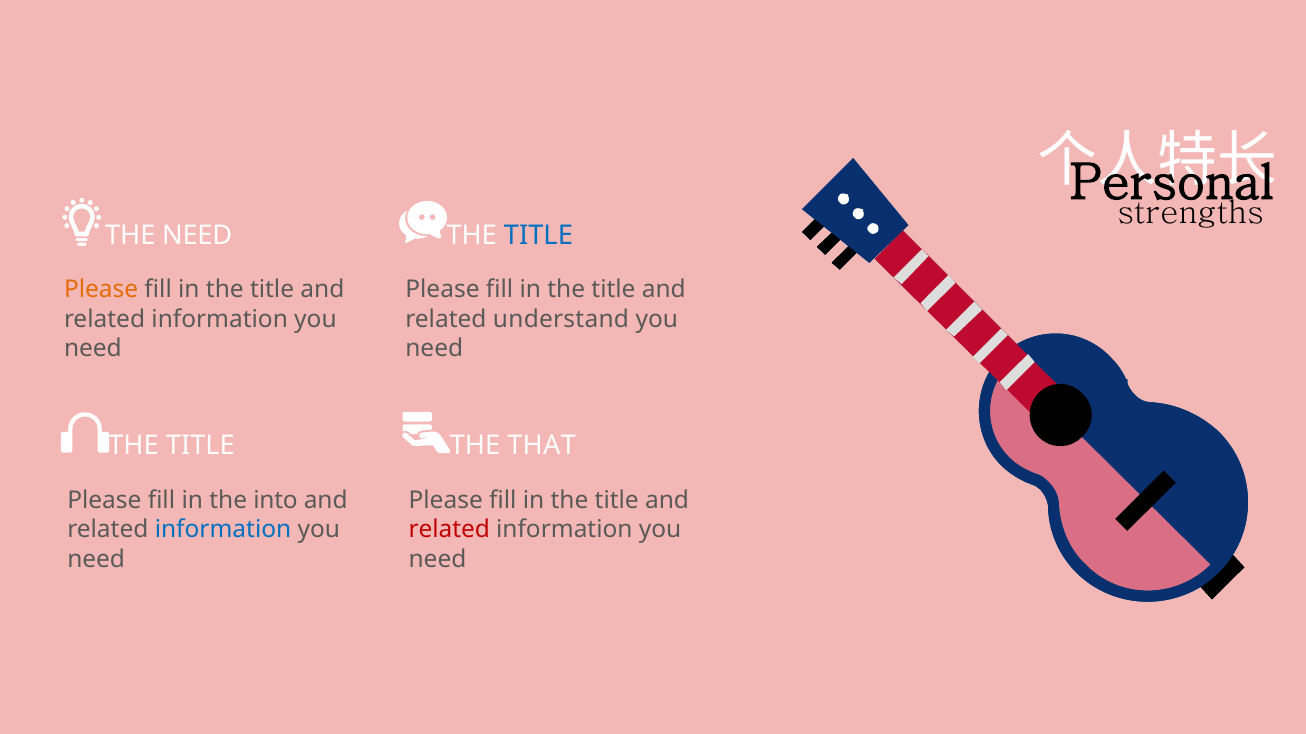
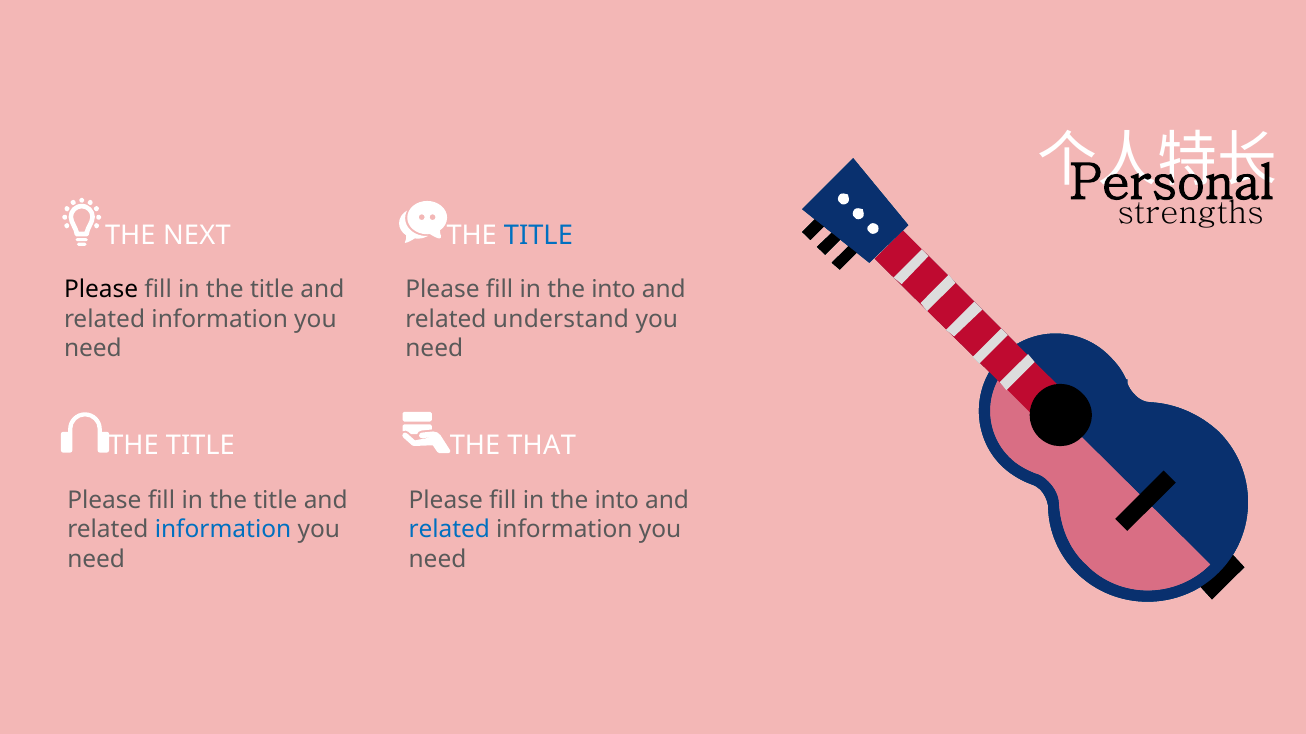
THE NEED: NEED -> NEXT
Please at (101, 290) colour: orange -> black
title at (613, 290): title -> into
into at (275, 501): into -> title
title at (617, 501): title -> into
related at (449, 530) colour: red -> blue
